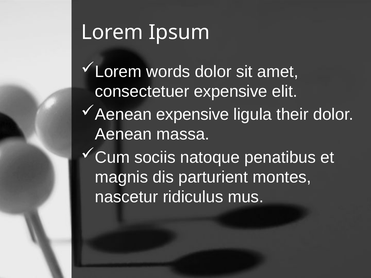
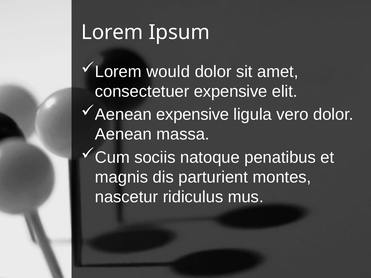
words: words -> would
their: their -> vero
